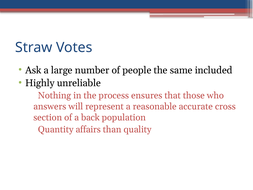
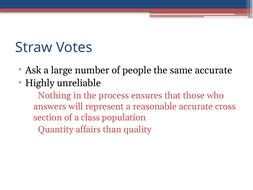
same included: included -> accurate
back: back -> class
